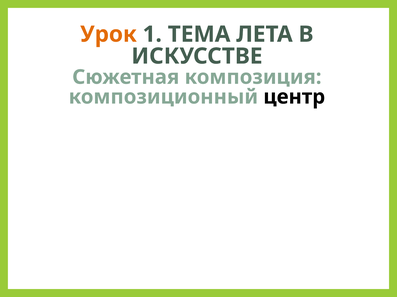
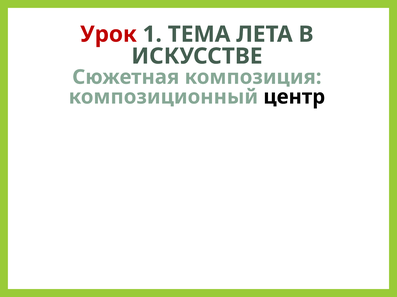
Урок colour: orange -> red
